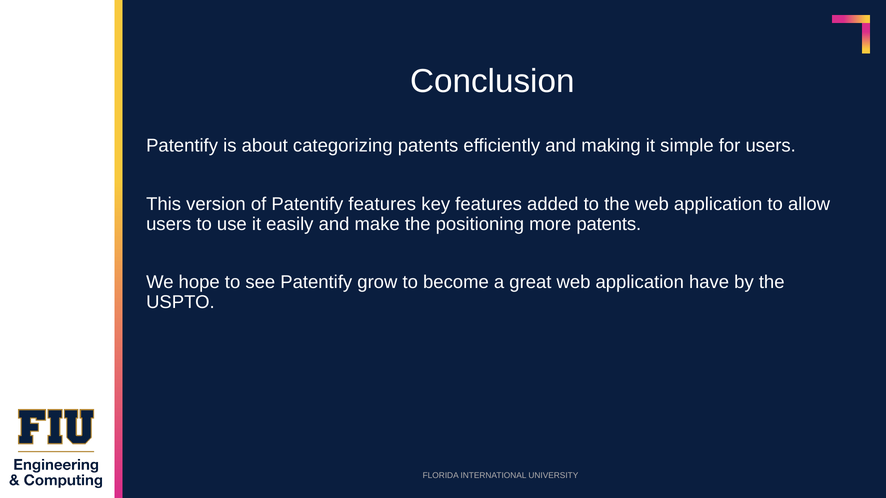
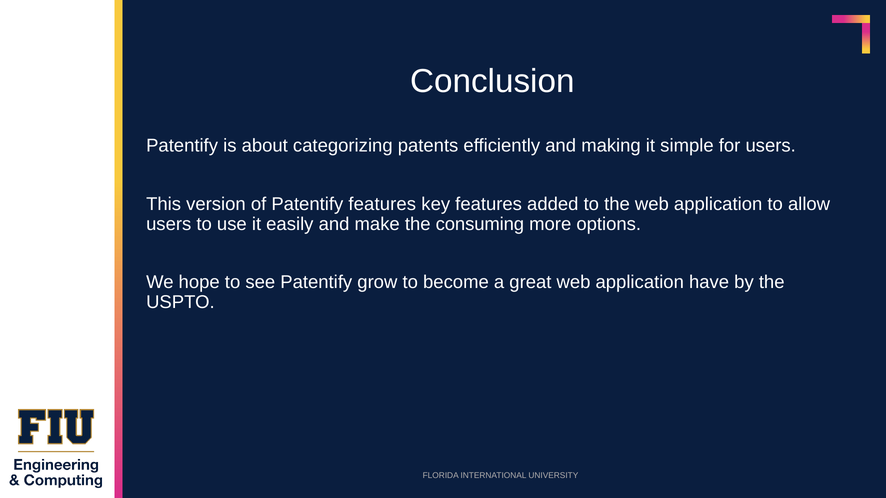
positioning: positioning -> consuming
more patents: patents -> options
